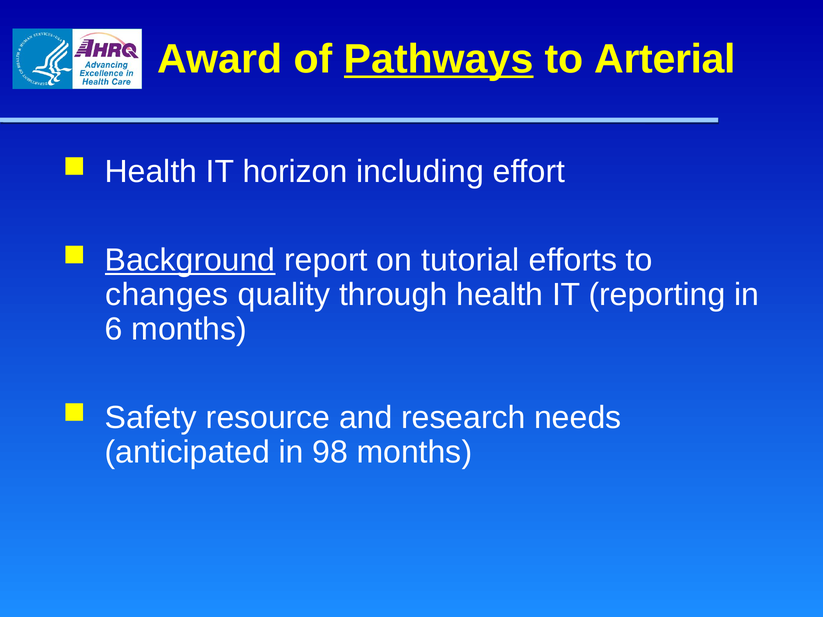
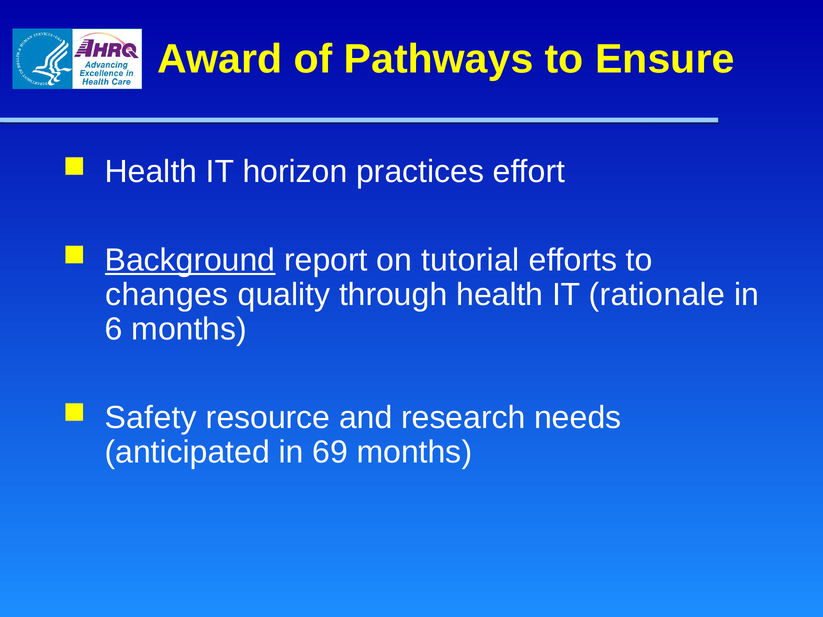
Pathways underline: present -> none
Arterial: Arterial -> Ensure
including: including -> practices
reporting: reporting -> rationale
98: 98 -> 69
